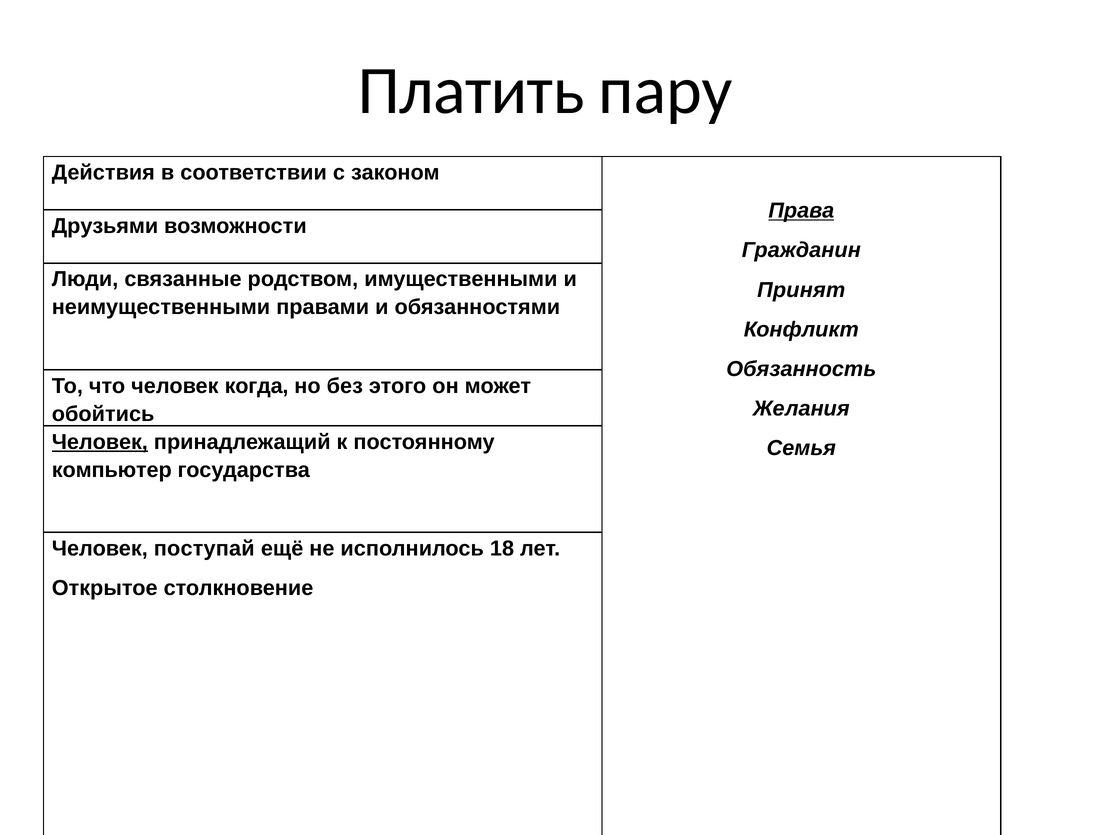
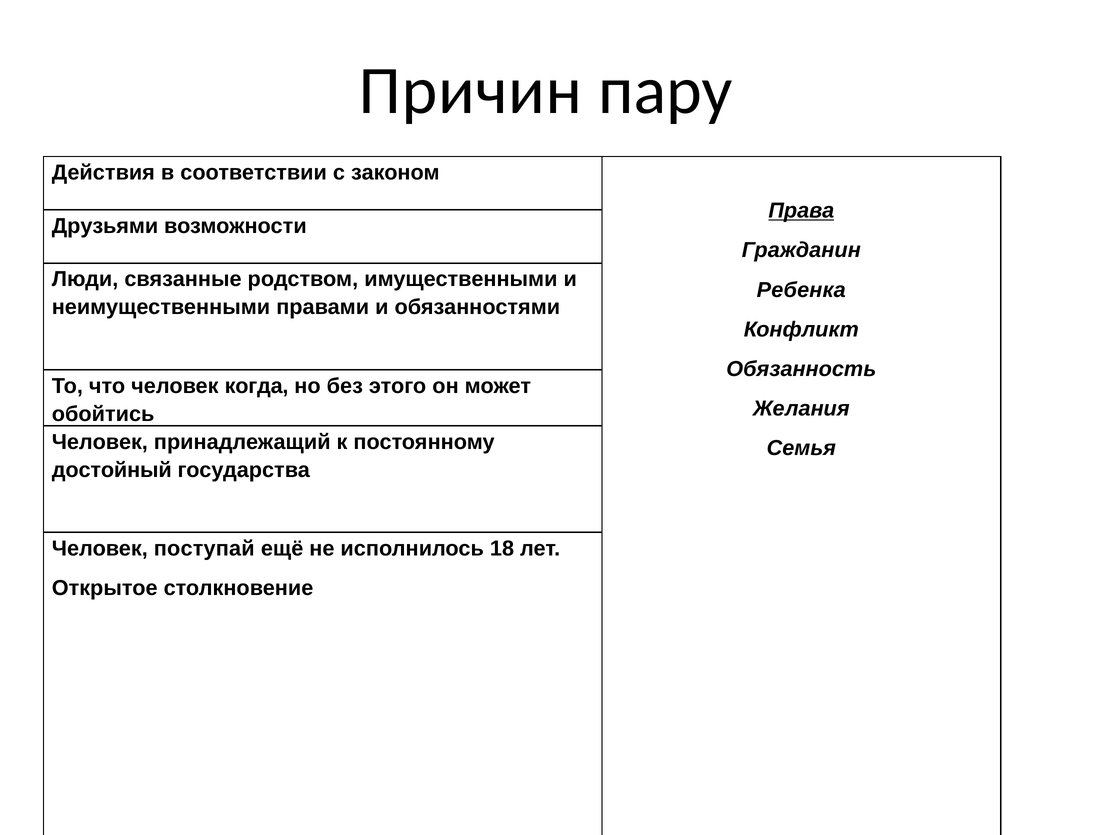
Платить: Платить -> Причин
Принят: Принят -> Ребенка
Человек at (100, 442) underline: present -> none
компьютер: компьютер -> достойный
